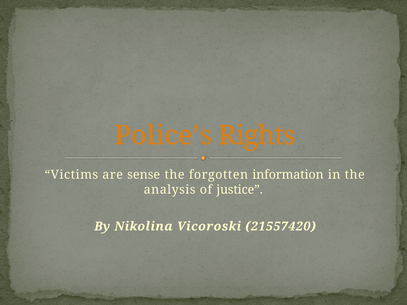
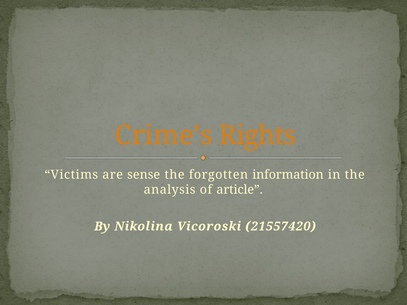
Police’s: Police’s -> Crime’s
justice: justice -> article
